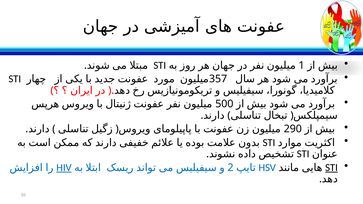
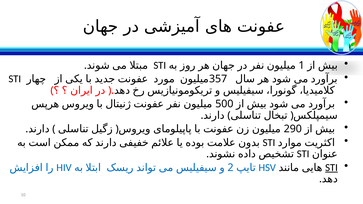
HIV underline: present -> none
